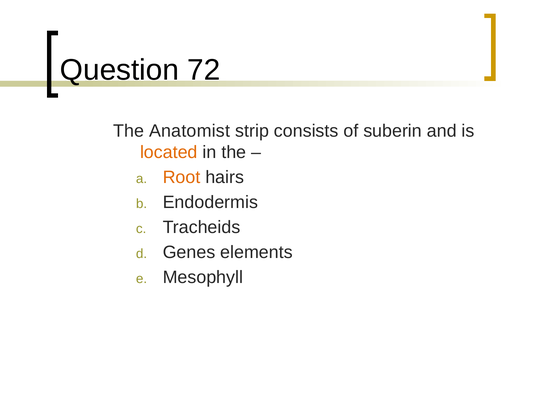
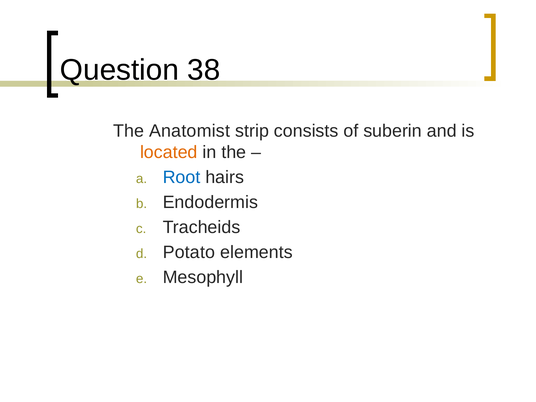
72: 72 -> 38
Root colour: orange -> blue
Genes: Genes -> Potato
